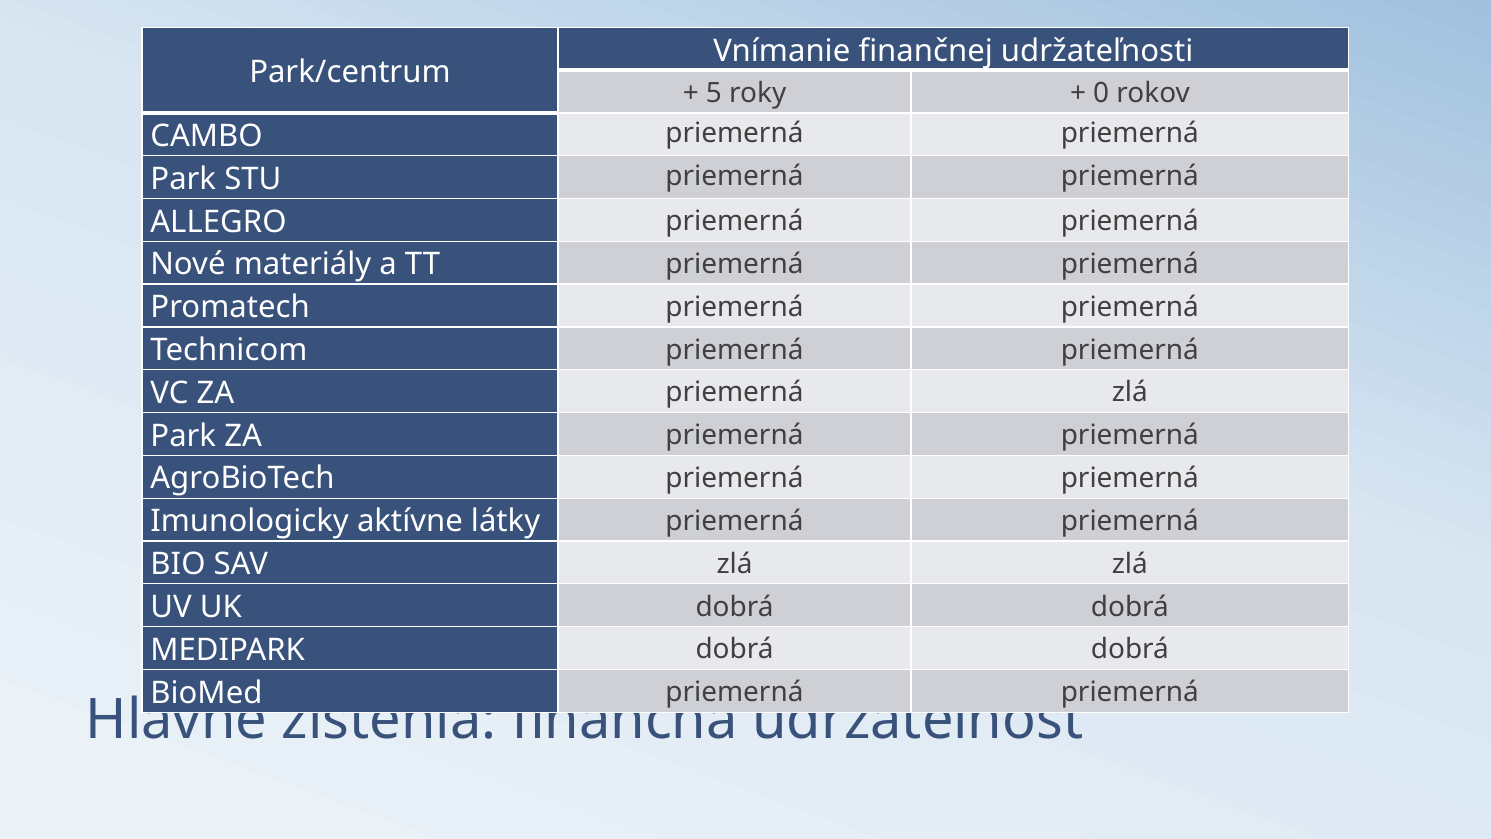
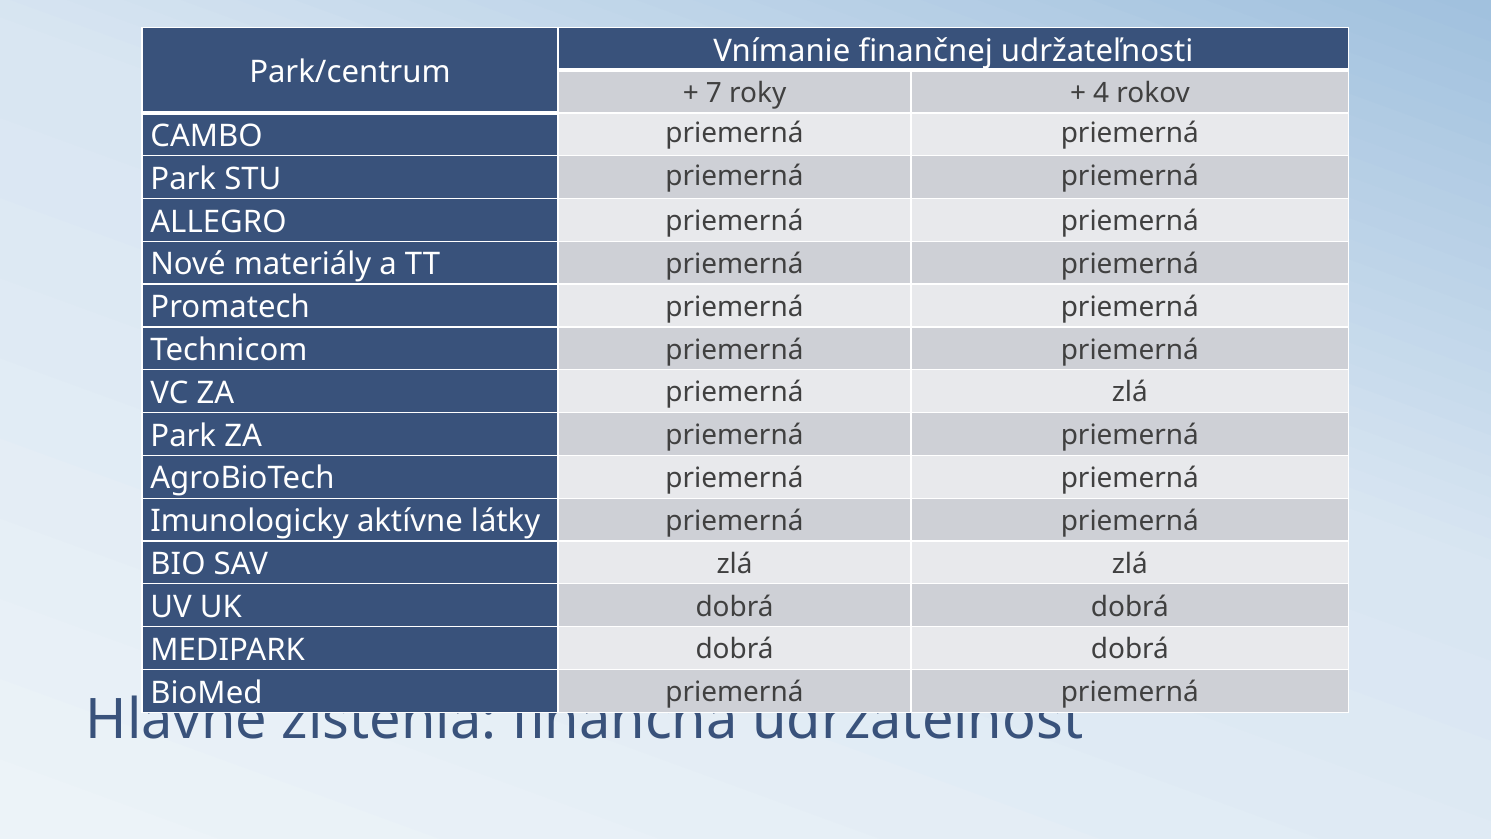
5: 5 -> 7
0: 0 -> 4
